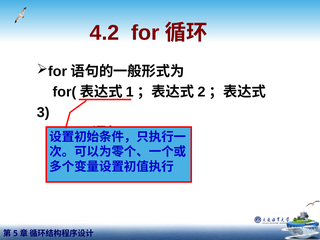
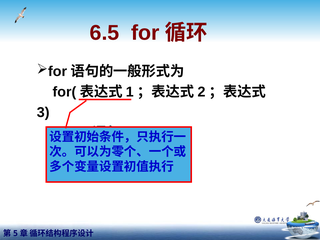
4.2: 4.2 -> 6.5
